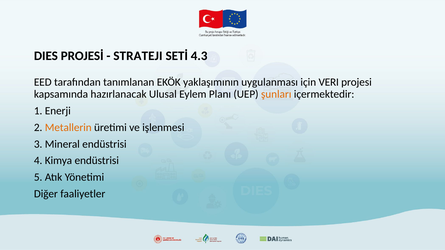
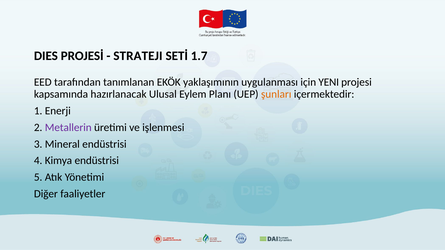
4.3: 4.3 -> 1.7
VERI: VERI -> YENI
Metallerin colour: orange -> purple
